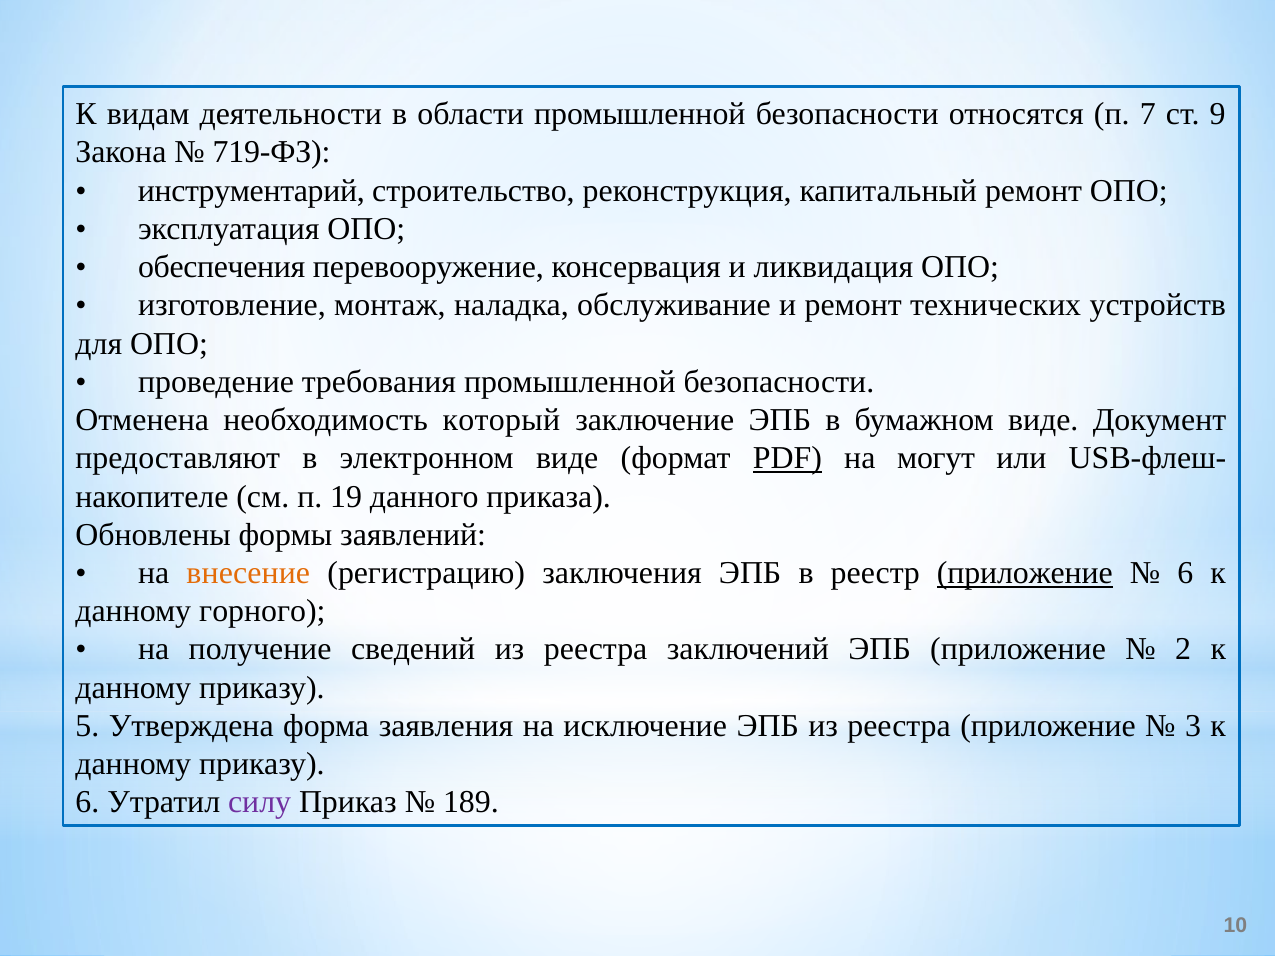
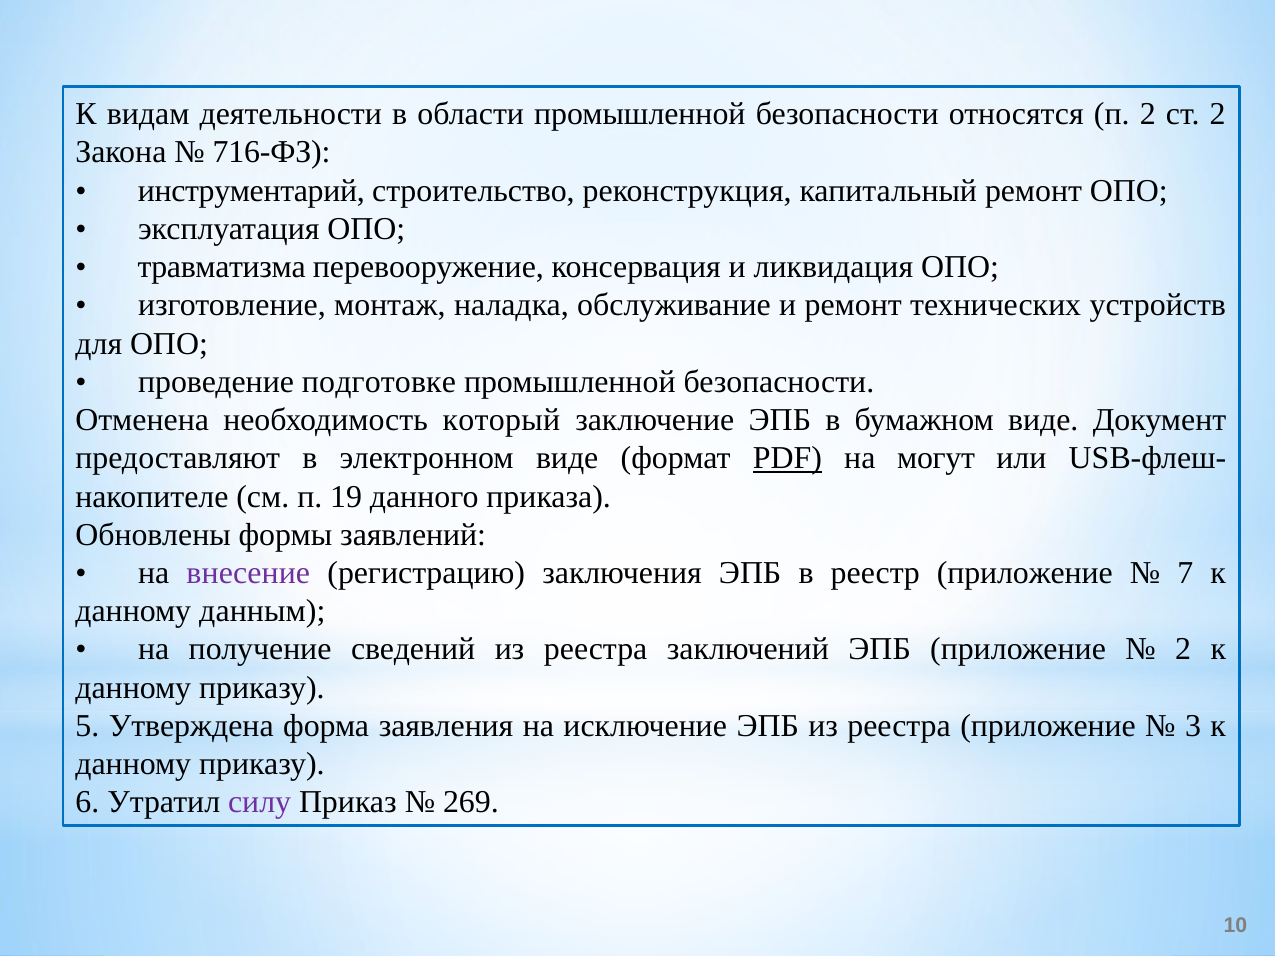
п 7: 7 -> 2
ст 9: 9 -> 2
719-ФЗ: 719-ФЗ -> 716-ФЗ
обеспечения: обеспечения -> травматизма
требования: требования -> подготовке
внесение colour: orange -> purple
приложение at (1025, 573) underline: present -> none
6 at (1185, 573): 6 -> 7
горного: горного -> данным
189: 189 -> 269
